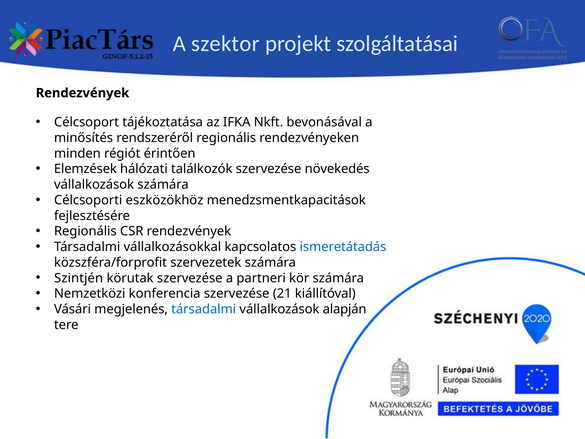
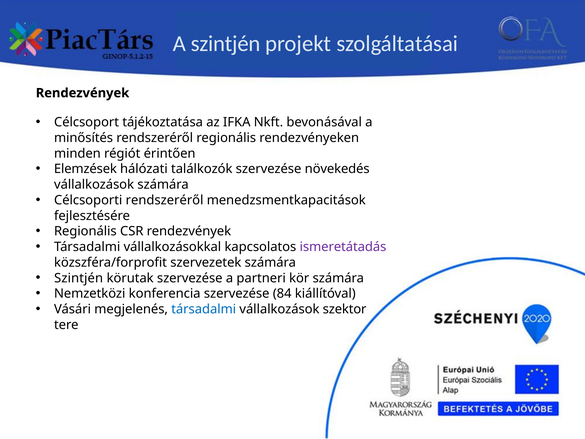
A szektor: szektor -> szintjén
Célcsoporti eszközökhöz: eszközökhöz -> rendszeréről
ismeretátadás colour: blue -> purple
21: 21 -> 84
alapján: alapján -> szektor
